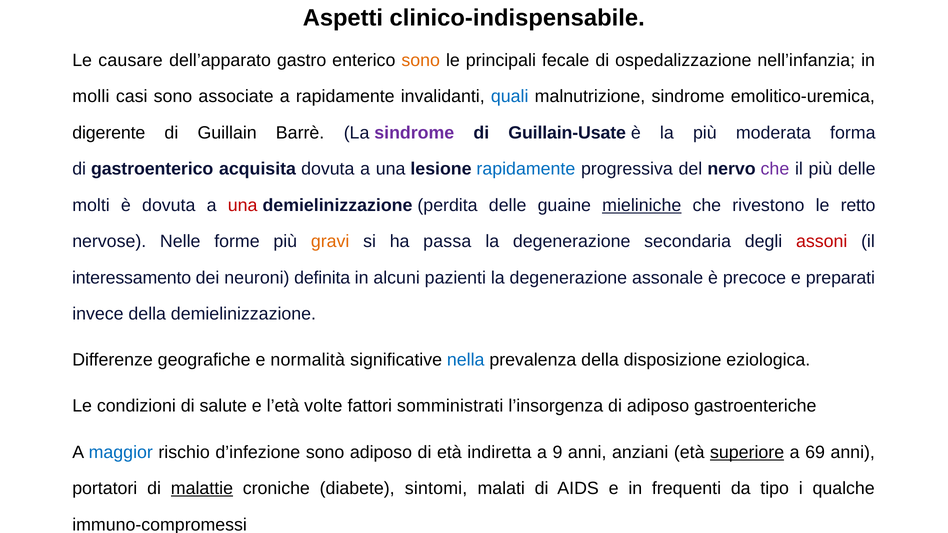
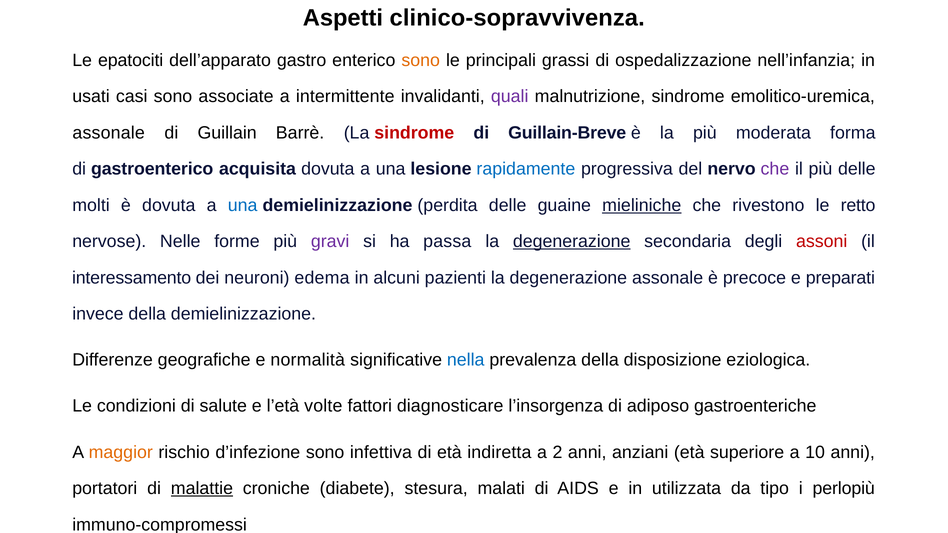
clinico-indispensabile: clinico-indispensabile -> clinico-sopravvivenza
causare: causare -> epatociti
fecale: fecale -> grassi
molli: molli -> usati
a rapidamente: rapidamente -> intermittente
quali colour: blue -> purple
digerente at (109, 133): digerente -> assonale
sindrome at (414, 133) colour: purple -> red
Guillain-Usate: Guillain-Usate -> Guillain-Breve
una at (243, 205) colour: red -> blue
gravi colour: orange -> purple
degenerazione at (572, 242) underline: none -> present
definita: definita -> edema
somministrati: somministrati -> diagnosticare
maggior colour: blue -> orange
sono adiposo: adiposo -> infettiva
9: 9 -> 2
superiore underline: present -> none
69: 69 -> 10
sintomi: sintomi -> stesura
frequenti: frequenti -> utilizzata
qualche: qualche -> perlopiù
